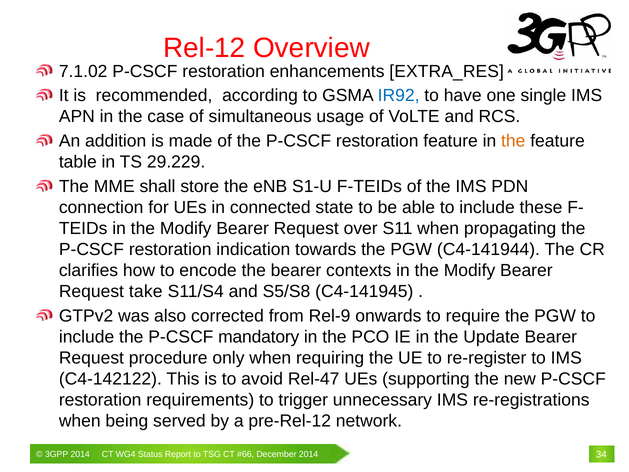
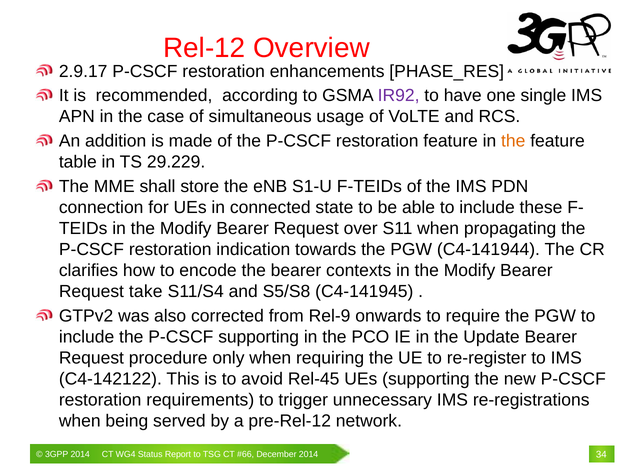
7.1.02: 7.1.02 -> 2.9.17
EXTRA_RES: EXTRA_RES -> PHASE_RES
IR92 colour: blue -> purple
P-CSCF mandatory: mandatory -> supporting
Rel-47: Rel-47 -> Rel-45
